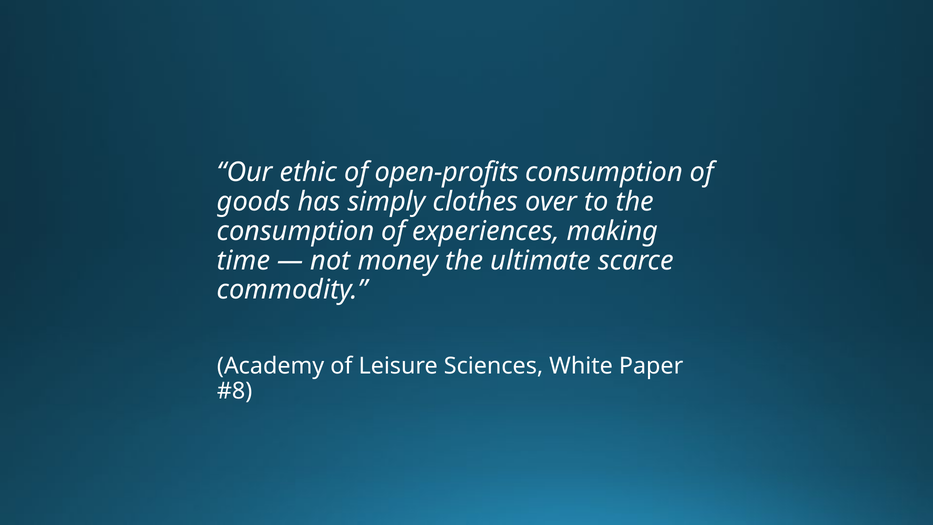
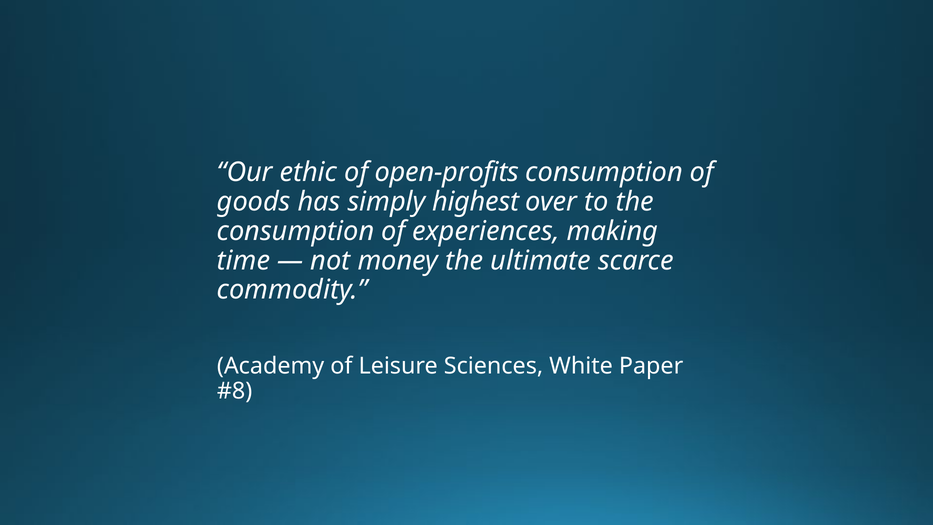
clothes: clothes -> highest
